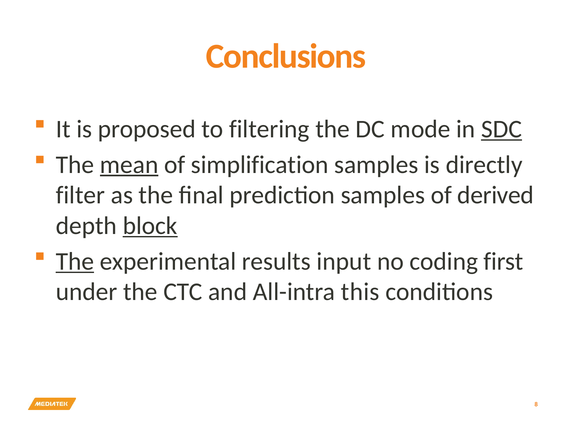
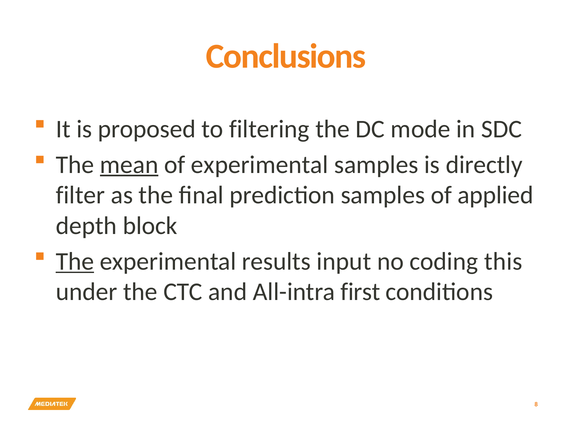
SDC underline: present -> none
of simplification: simplification -> experimental
derived: derived -> applied
block underline: present -> none
first: first -> this
this: this -> first
